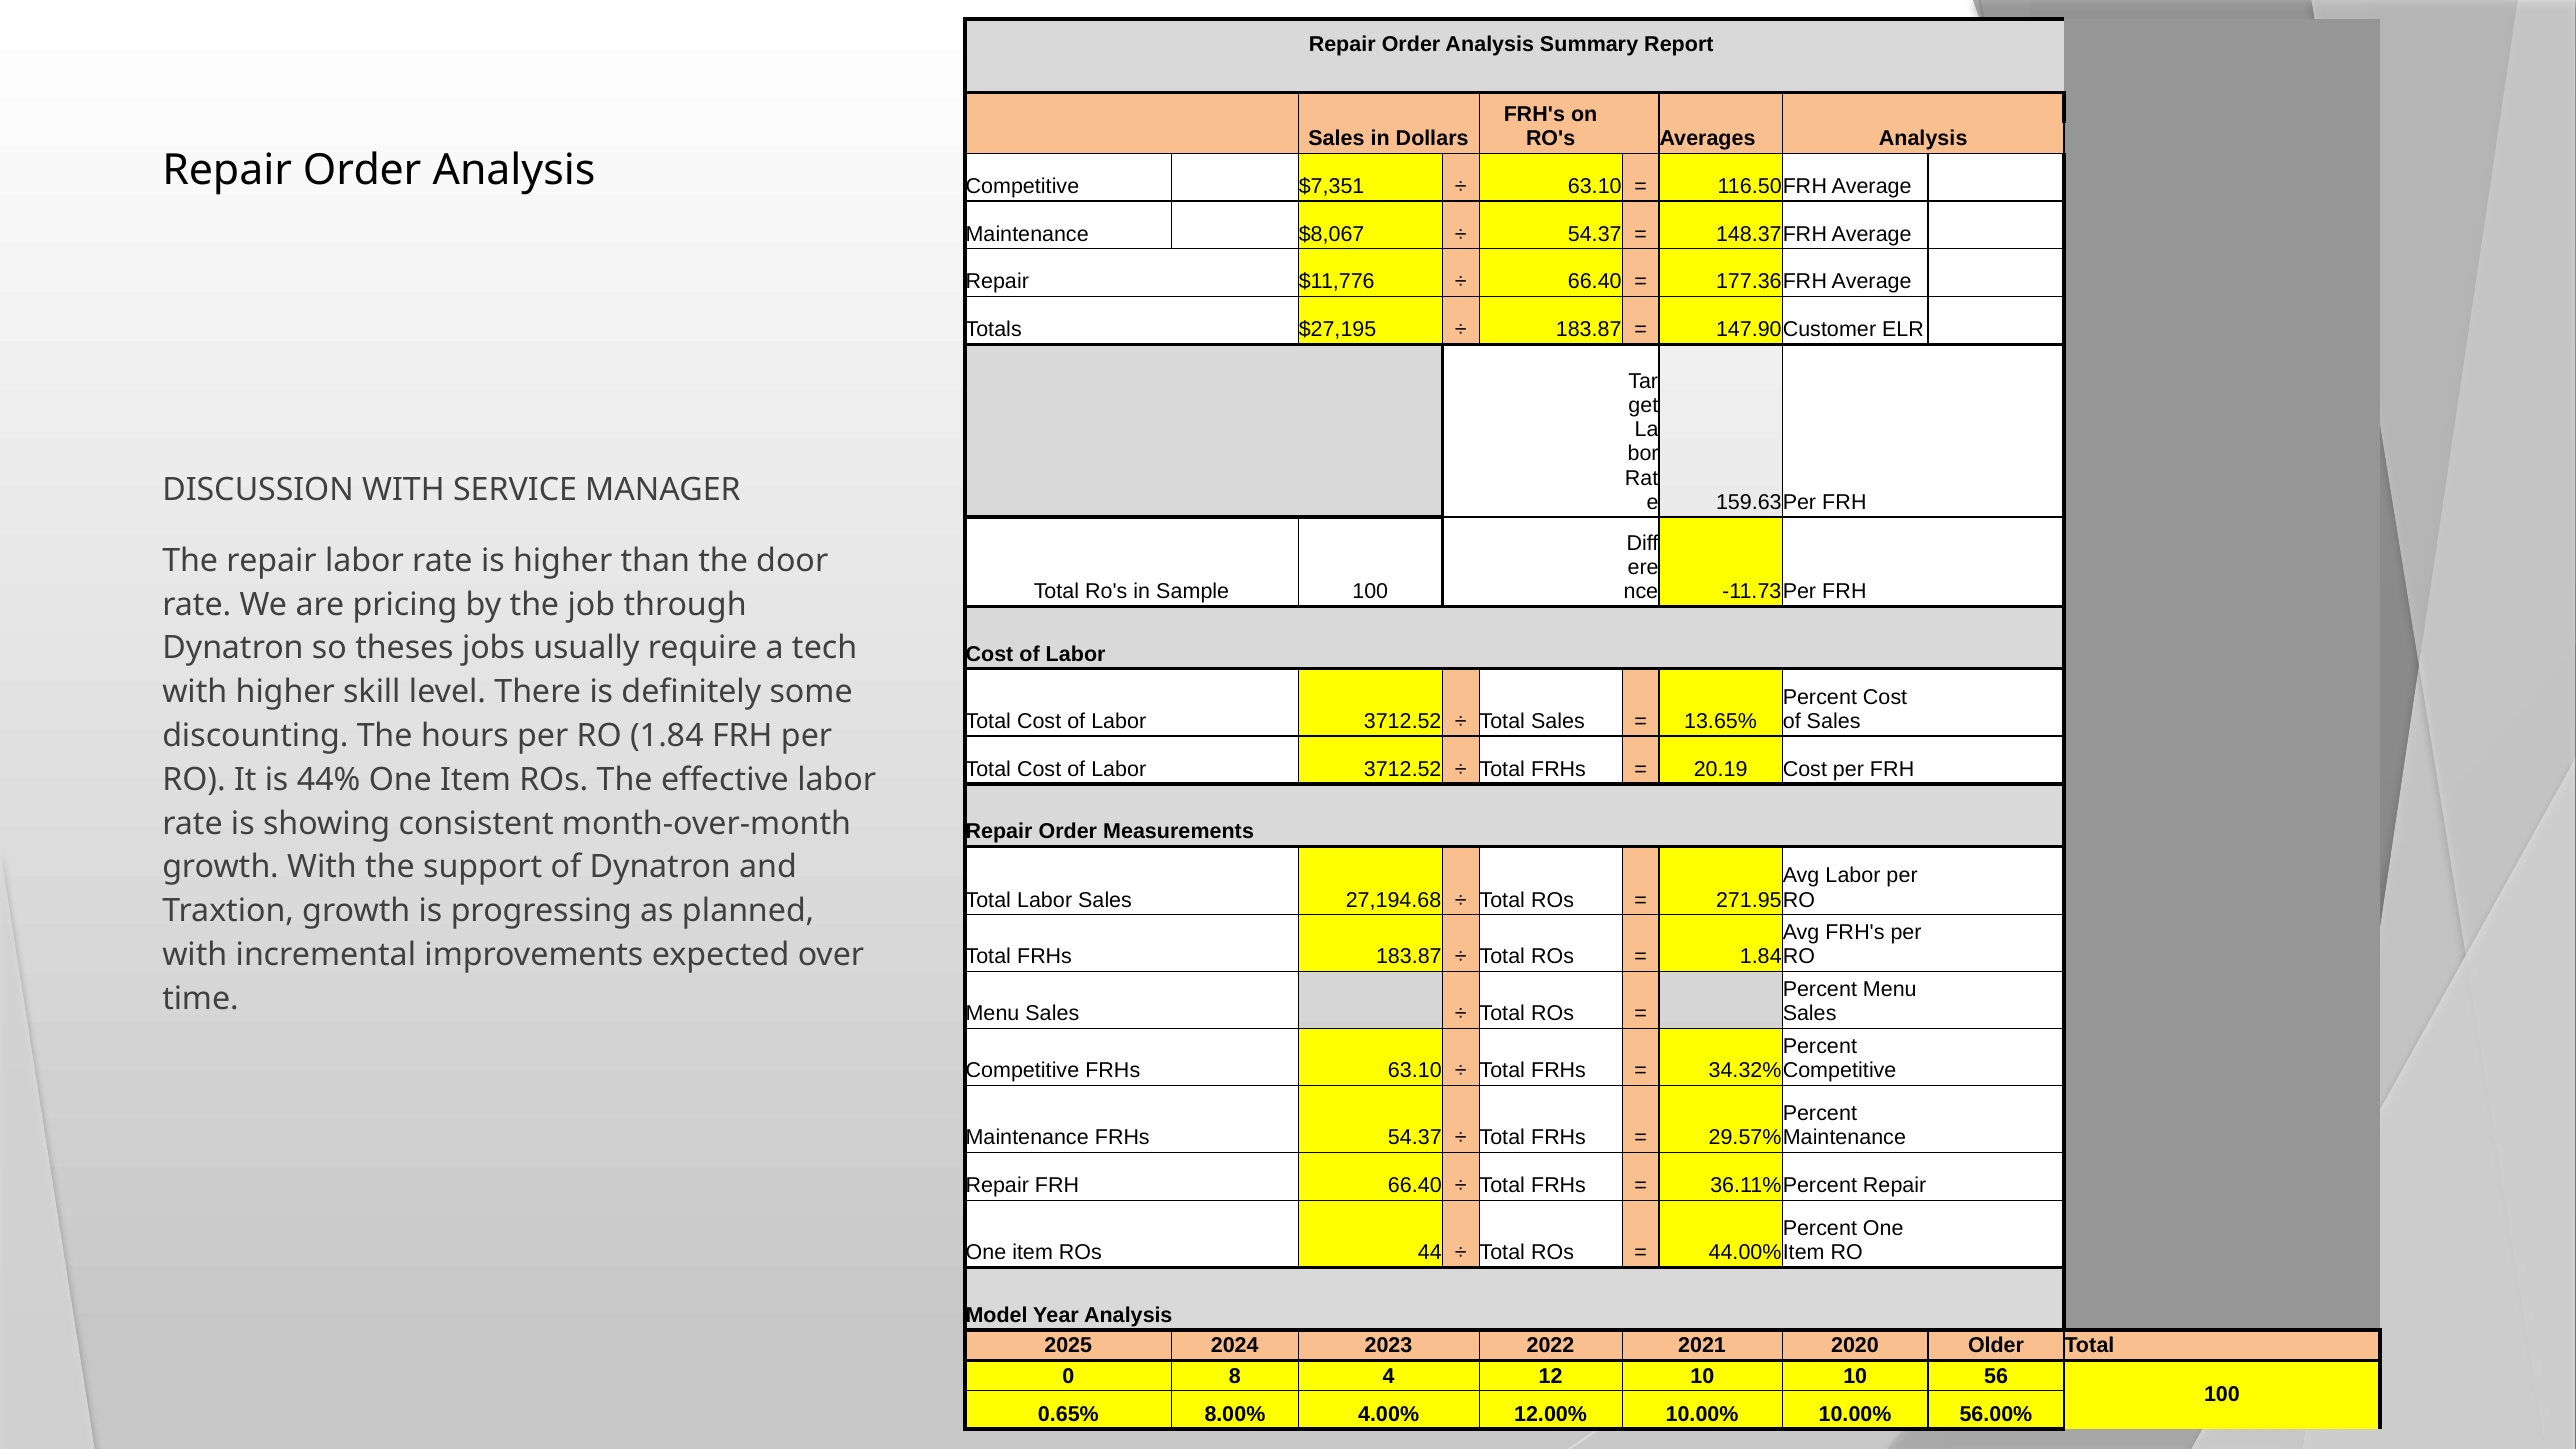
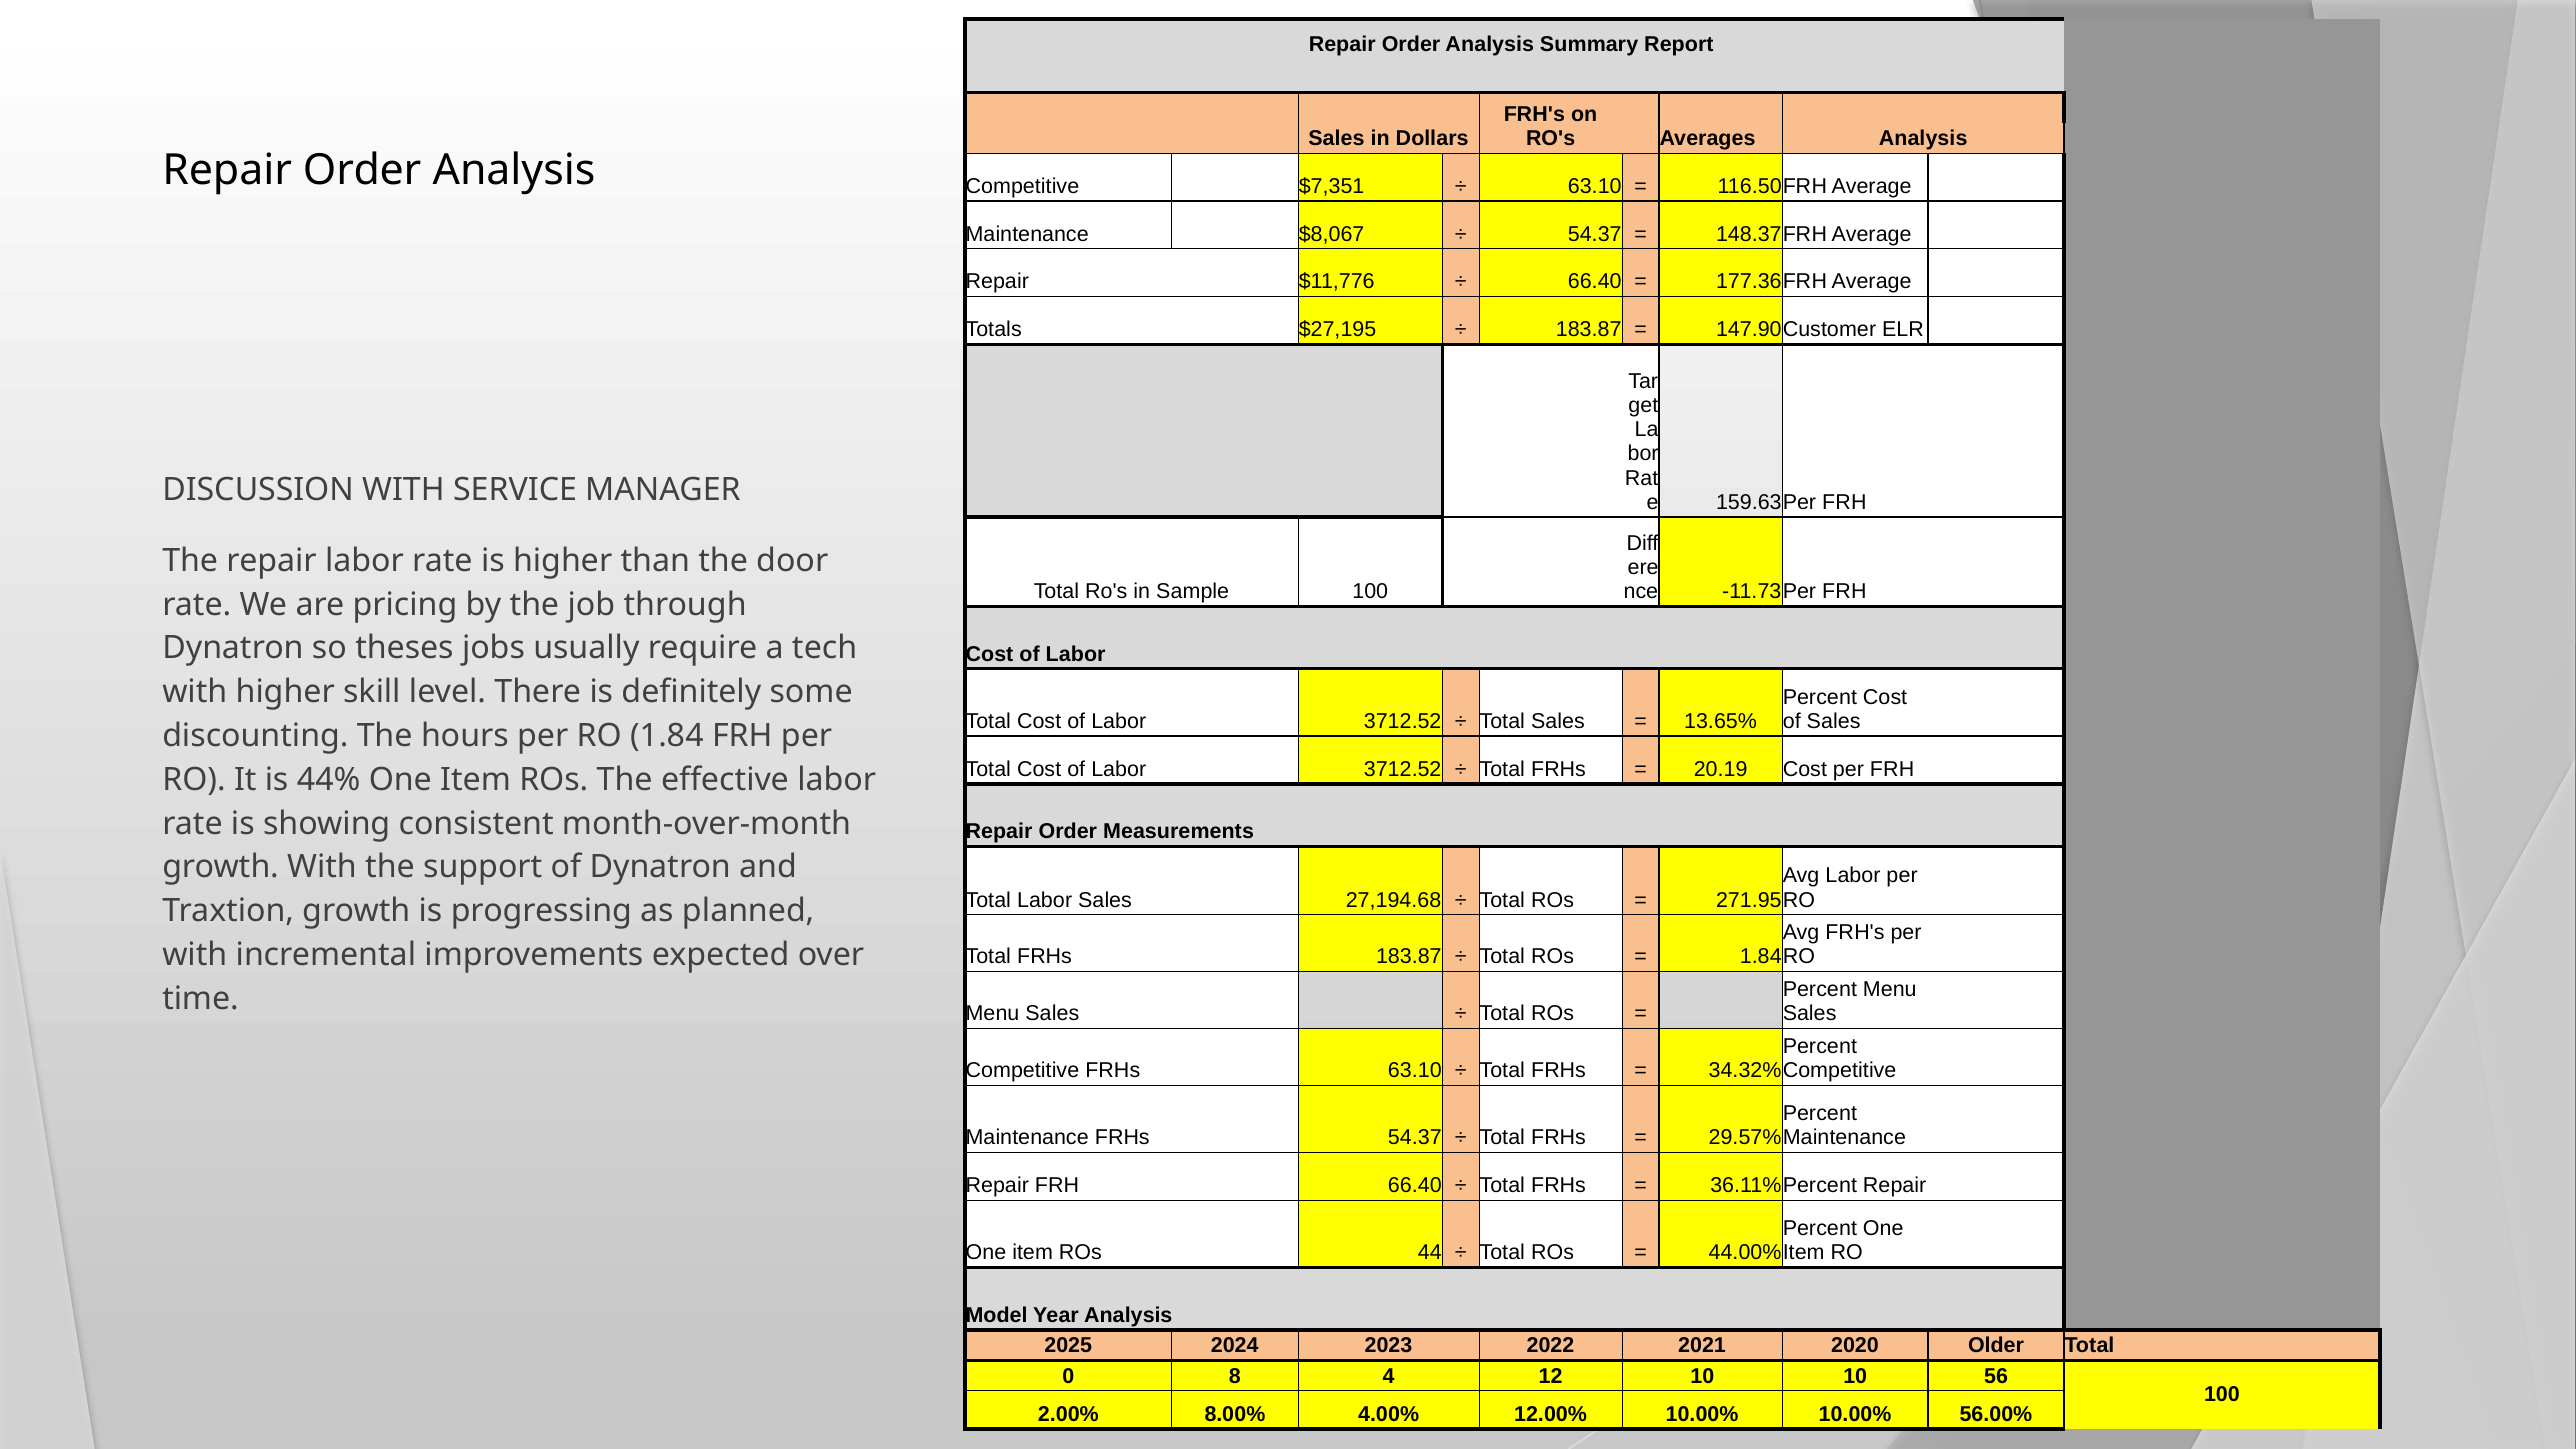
0.65%: 0.65% -> 2.00%
